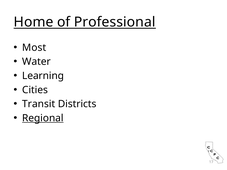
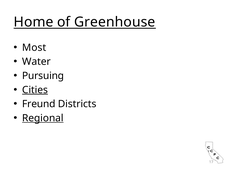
Professional: Professional -> Greenhouse
Learning: Learning -> Pursuing
Cities underline: none -> present
Transit: Transit -> Freund
